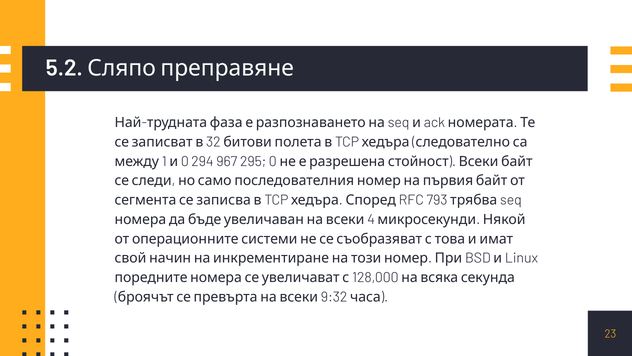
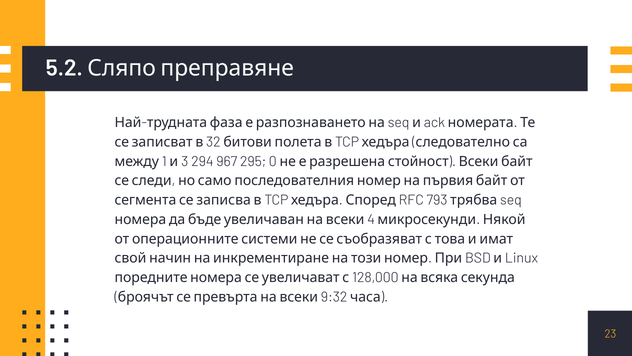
1 0: 0 -> 3
